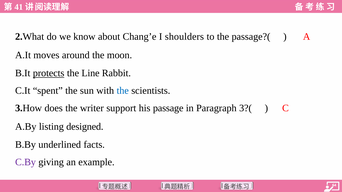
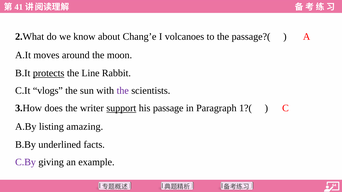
shoulders: shoulders -> volcanoes
spent: spent -> vlogs
the at (123, 91) colour: blue -> purple
support underline: none -> present
3?(: 3?( -> 1?(
designed: designed -> amazing
